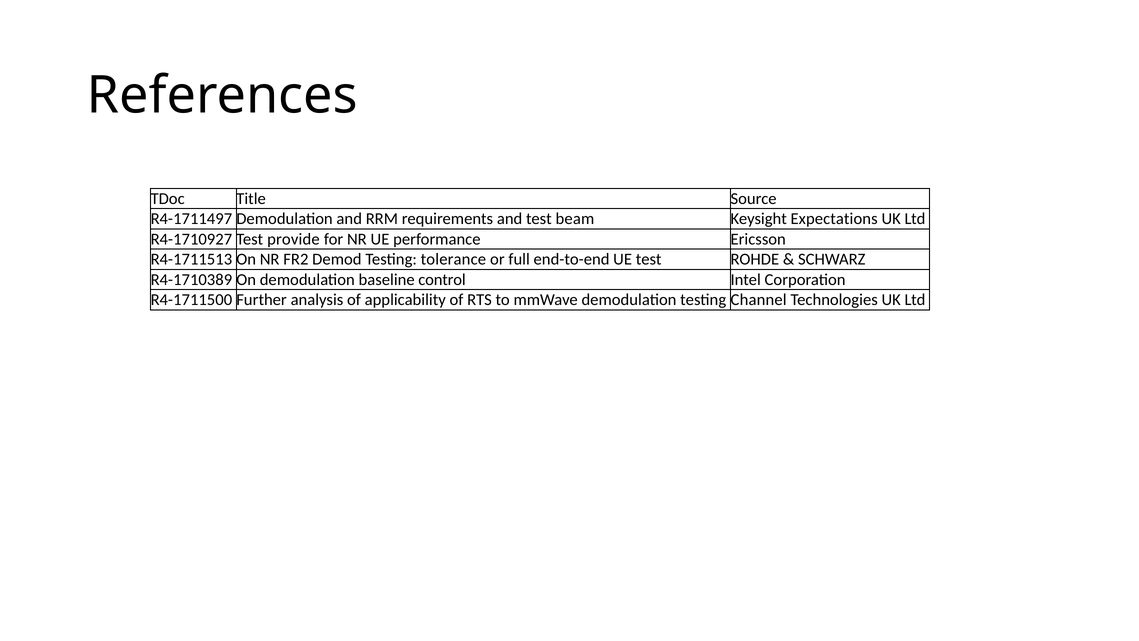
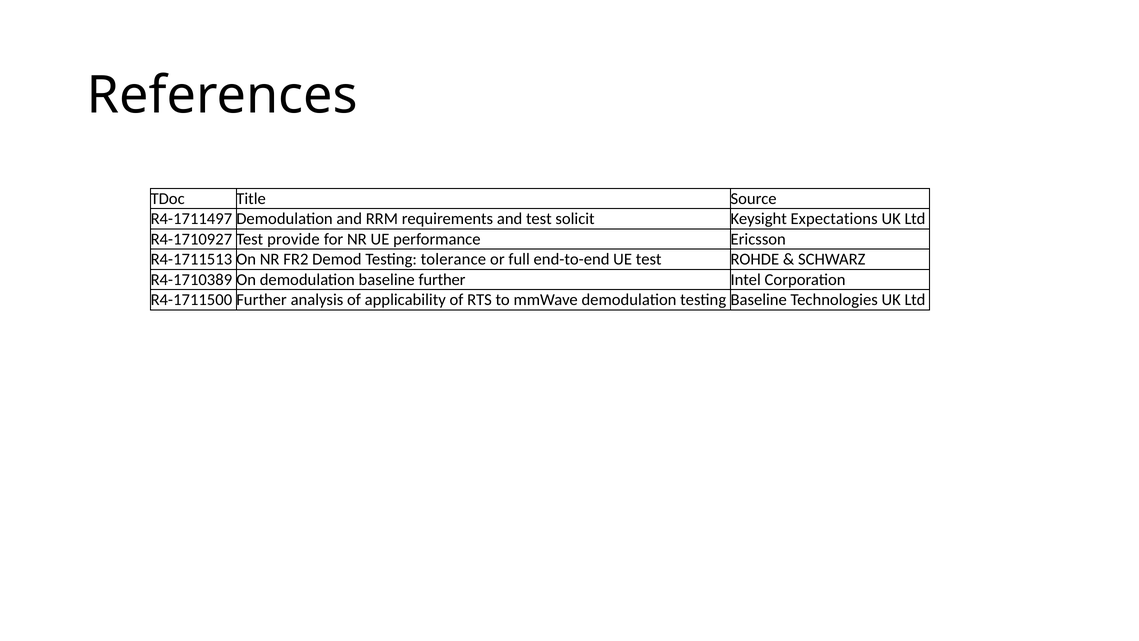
beam: beam -> solicit
control: control -> further
testing Channel: Channel -> Baseline
